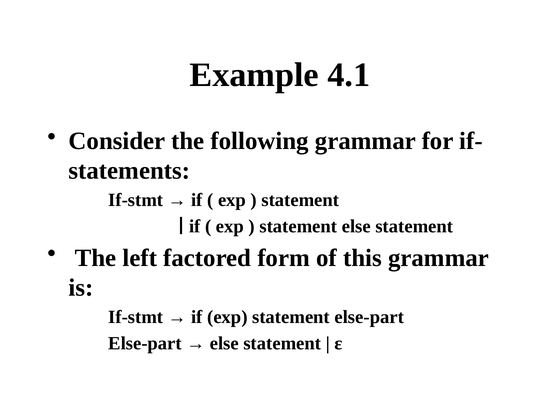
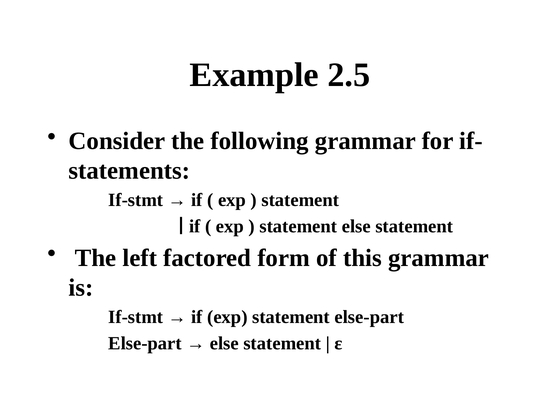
4.1: 4.1 -> 2.5
